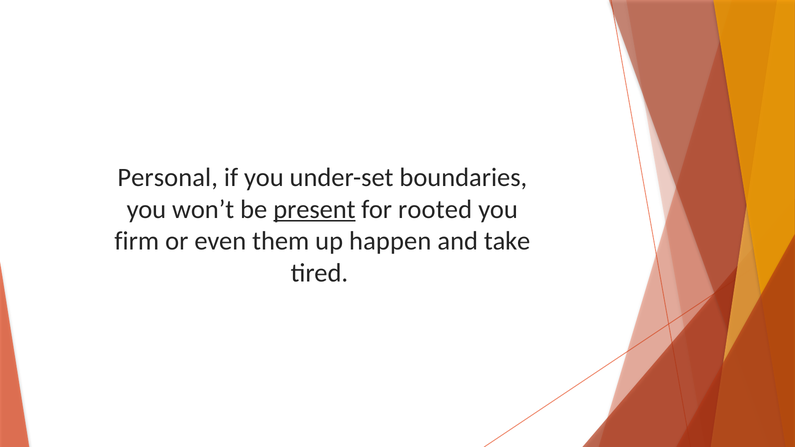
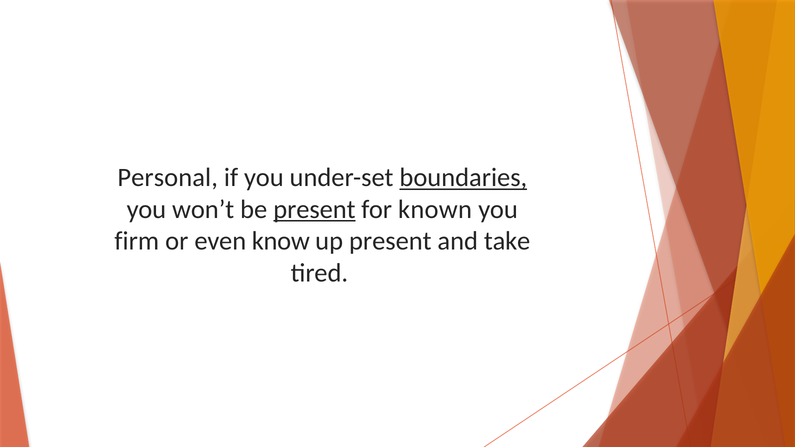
boundaries underline: none -> present
rooted: rooted -> known
them: them -> know
up happen: happen -> present
